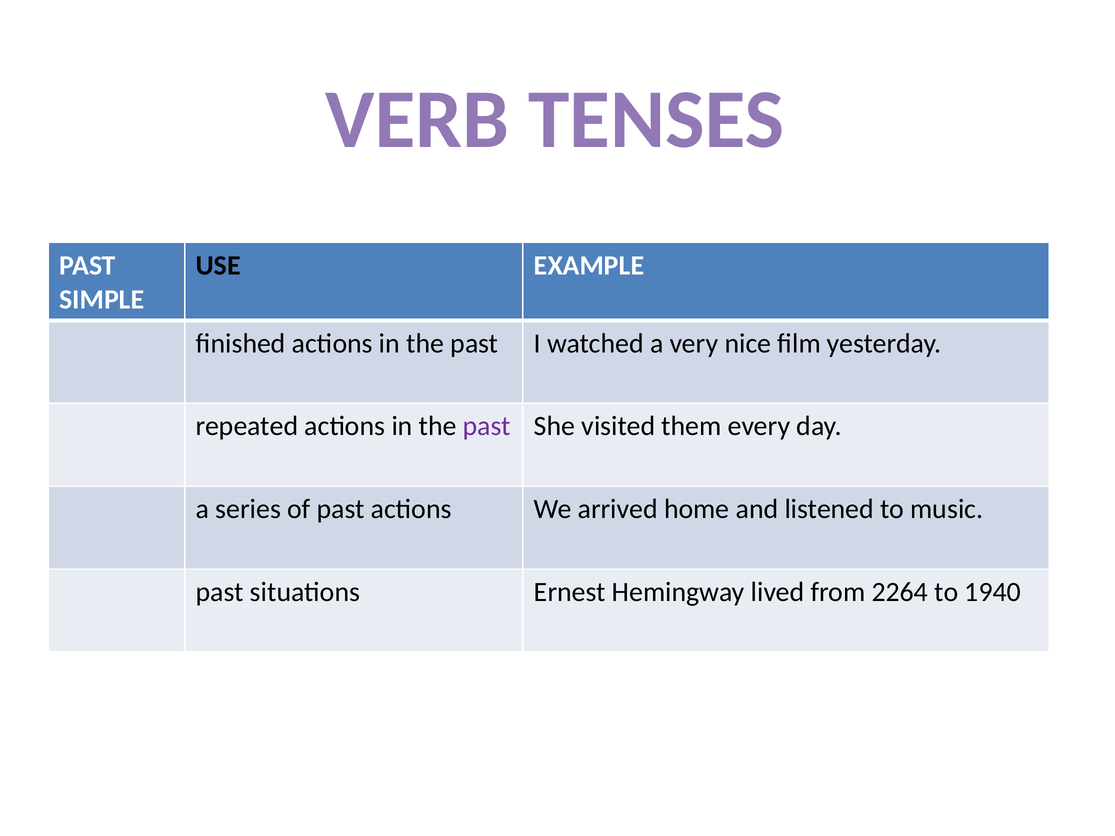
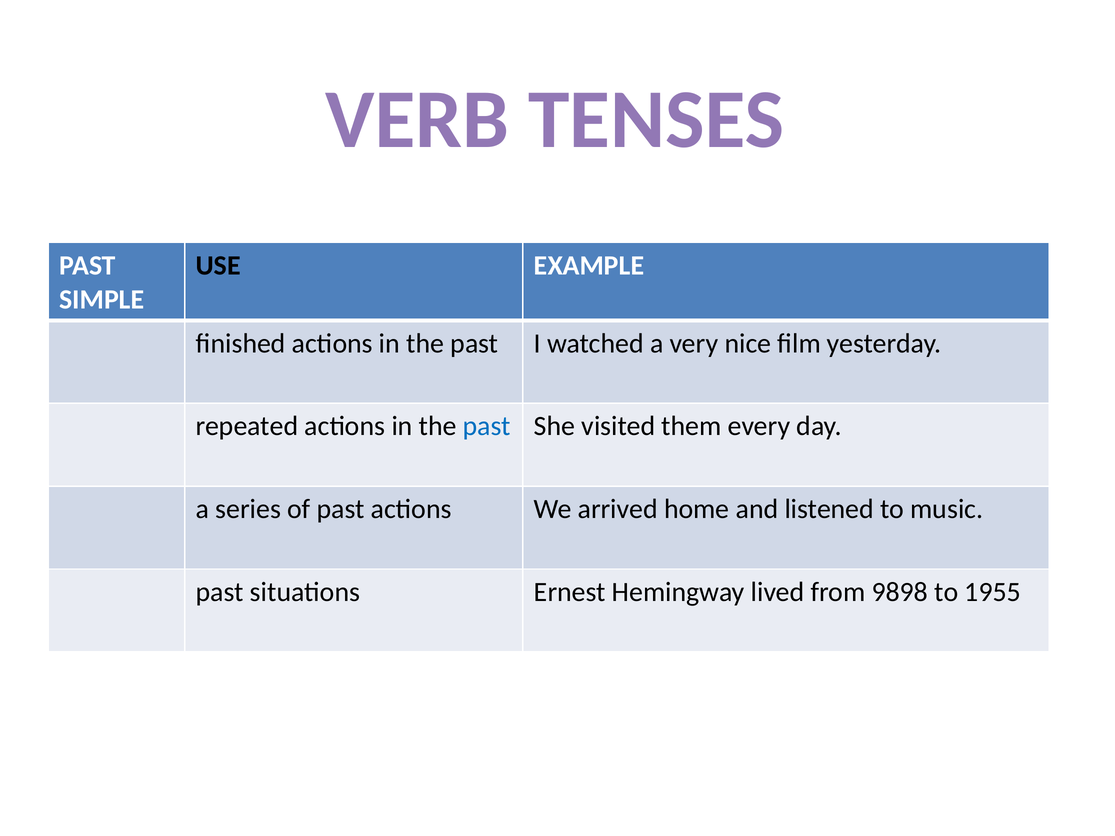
past at (487, 426) colour: purple -> blue
2264: 2264 -> 9898
1940: 1940 -> 1955
